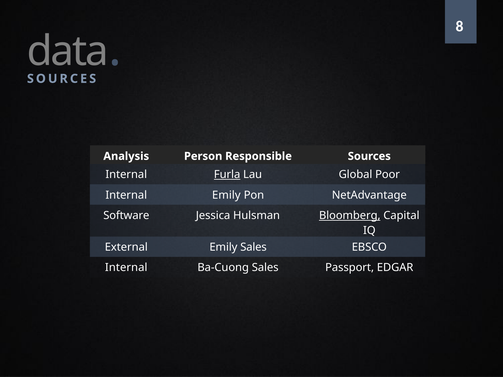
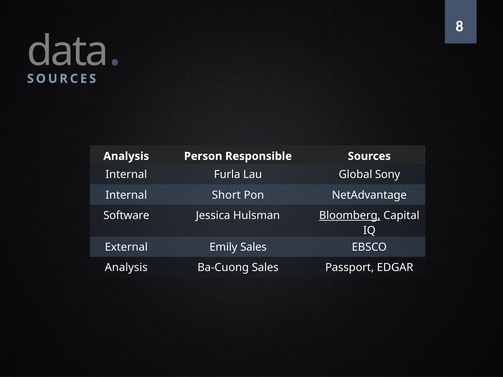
Furla underline: present -> none
Poor: Poor -> Sony
Internal Emily: Emily -> Short
Internal at (126, 268): Internal -> Analysis
